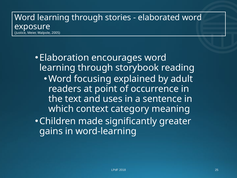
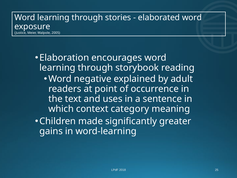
focusing: focusing -> negative
